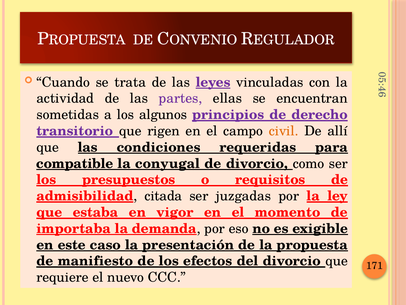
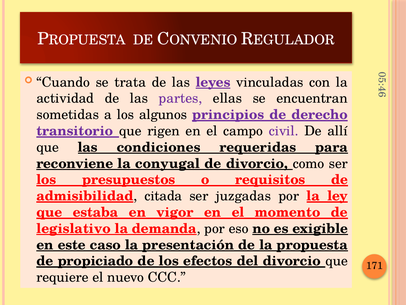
civil colour: orange -> purple
compatible: compatible -> reconviene
importaba: importaba -> legislativo
manifiesto: manifiesto -> propiciado
